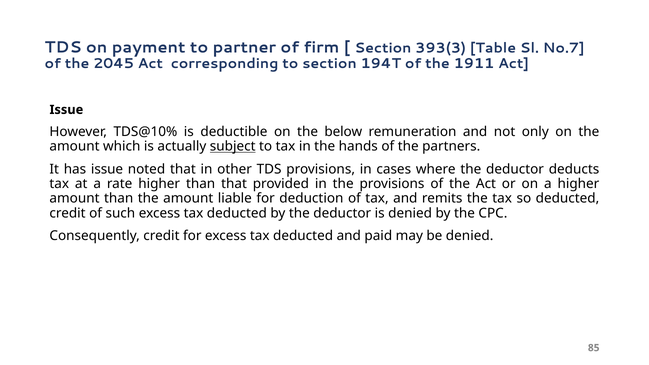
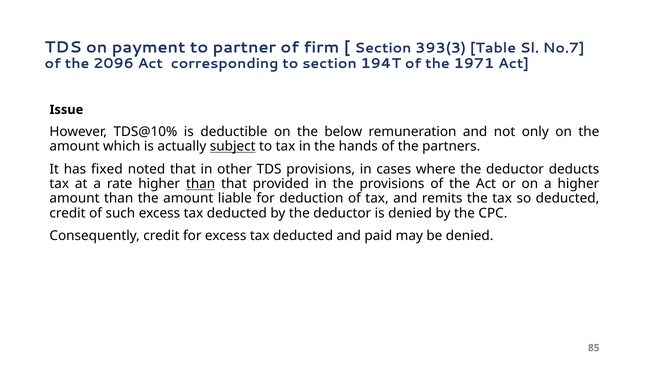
2045: 2045 -> 2096
1911: 1911 -> 1971
has issue: issue -> fixed
than at (201, 184) underline: none -> present
